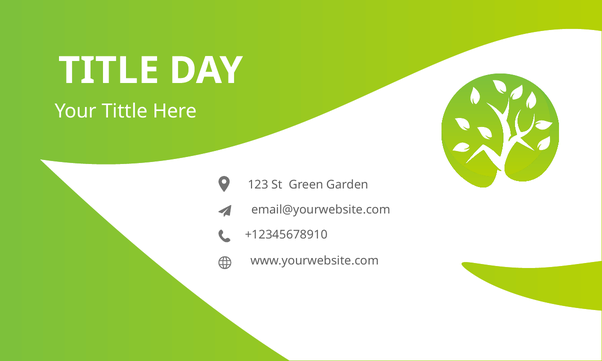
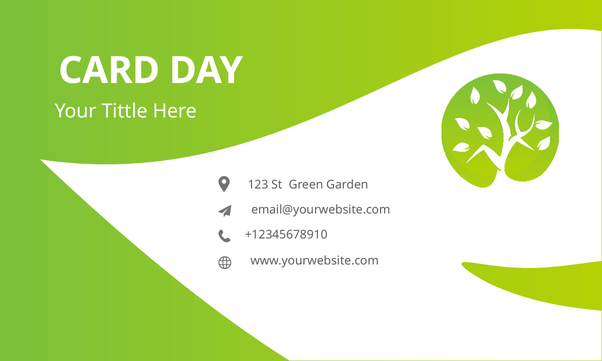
TITLE: TITLE -> CARD
